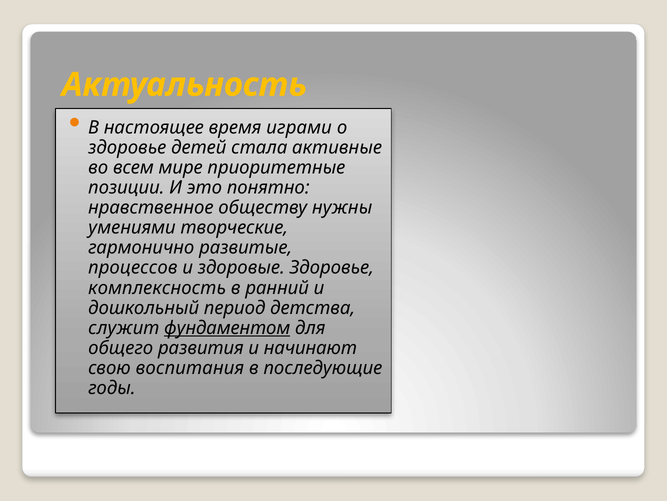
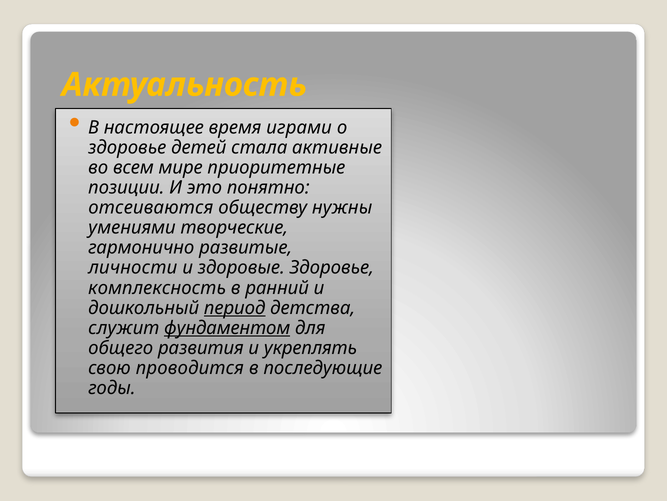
нравственное: нравственное -> отсеиваются
процессов: процессов -> личности
период underline: none -> present
начинают: начинают -> укреплять
воспитания: воспитания -> проводится
